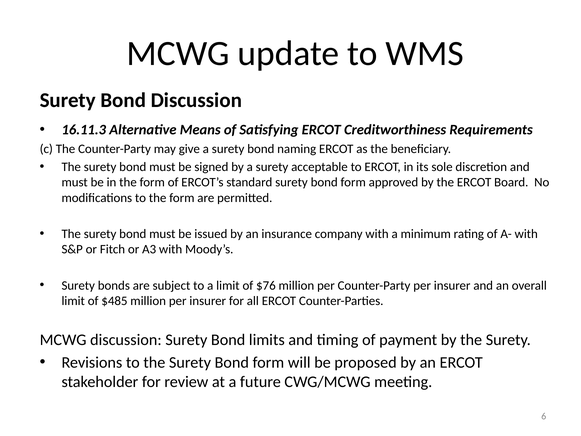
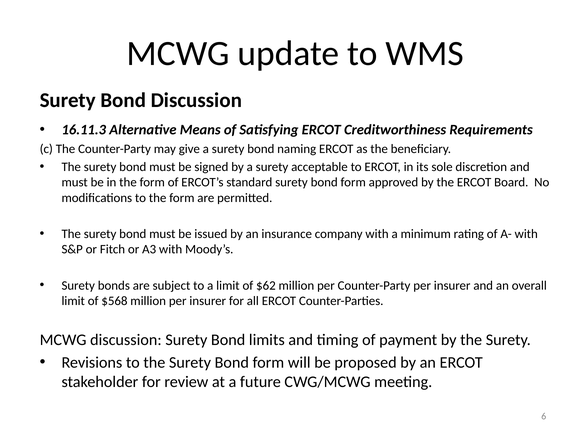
$76: $76 -> $62
$485: $485 -> $568
